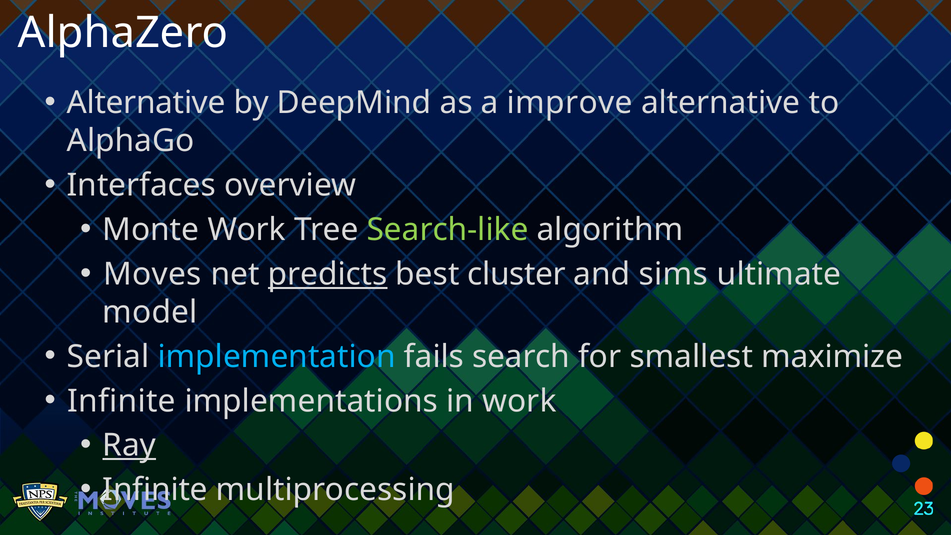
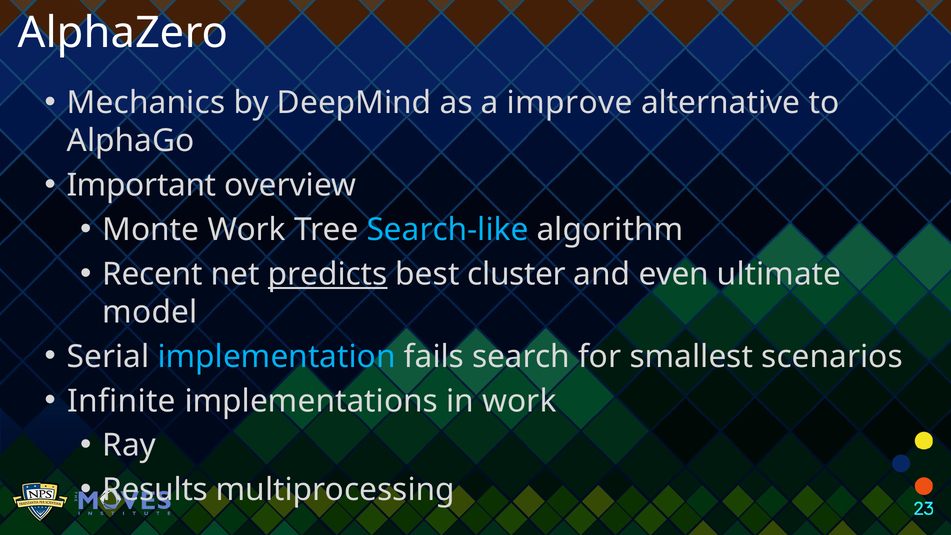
Alternative at (146, 103): Alternative -> Mechanics
Interfaces: Interfaces -> Important
Search-like colour: light green -> light blue
Moves: Moves -> Recent
sims: sims -> even
maximize: maximize -> scenarios
Ray underline: present -> none
Infinite at (155, 490): Infinite -> Results
